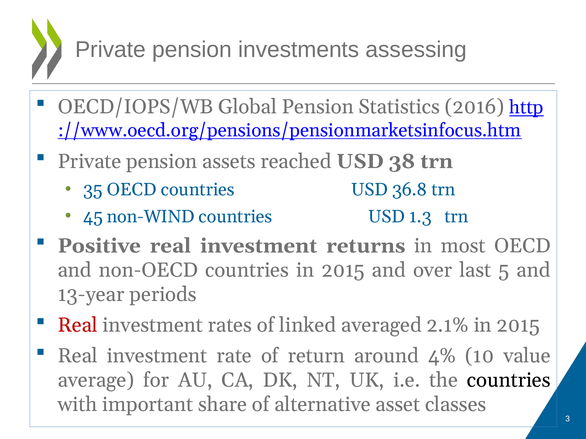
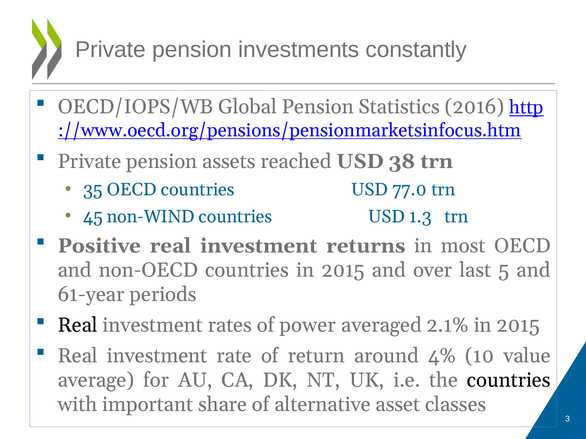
assessing: assessing -> constantly
36.8: 36.8 -> 77.0
13-year: 13-year -> 61-year
Real at (78, 326) colour: red -> black
linked: linked -> power
